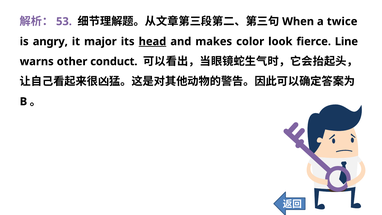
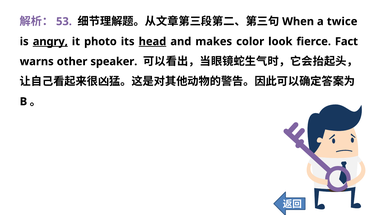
angry underline: none -> present
major: major -> photo
Line: Line -> Fact
conduct: conduct -> speaker
